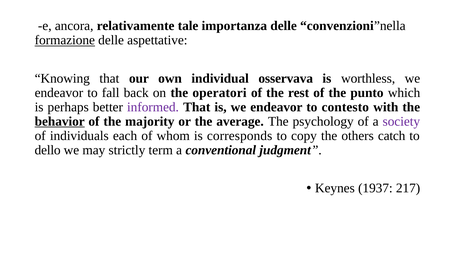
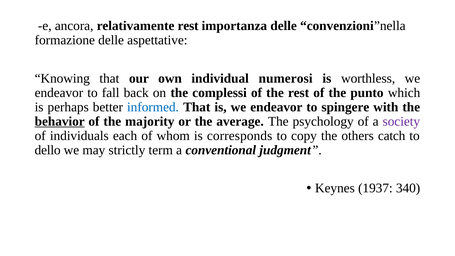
relativamente tale: tale -> rest
formazione underline: present -> none
osservava: osservava -> numerosi
operatori: operatori -> complessi
informed colour: purple -> blue
contesto: contesto -> spingere
217: 217 -> 340
